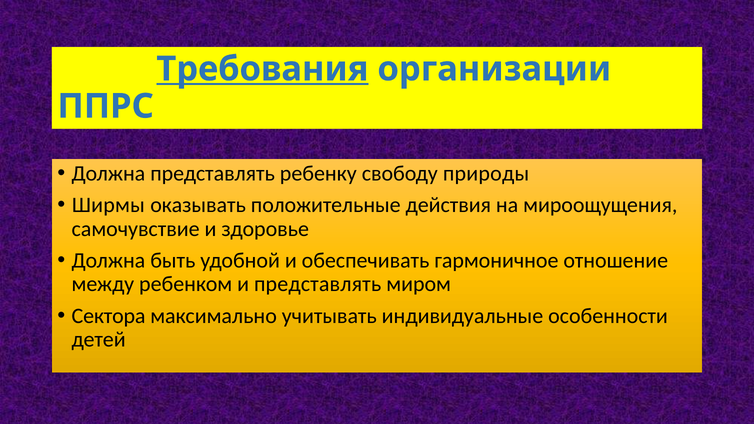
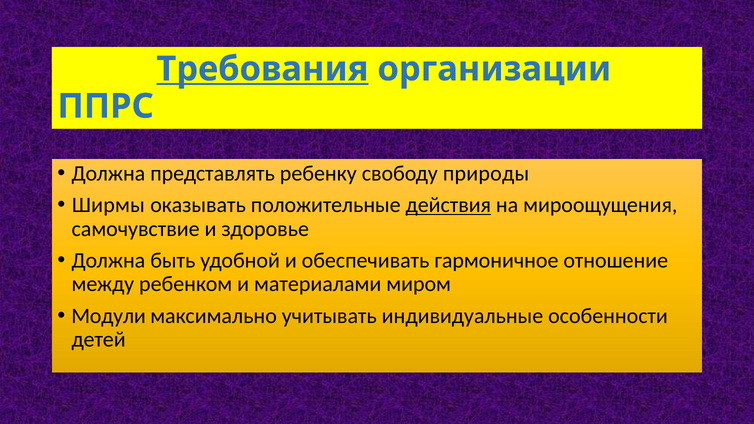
действия underline: none -> present
и представлять: представлять -> материалами
Сектора: Сектора -> Модули
